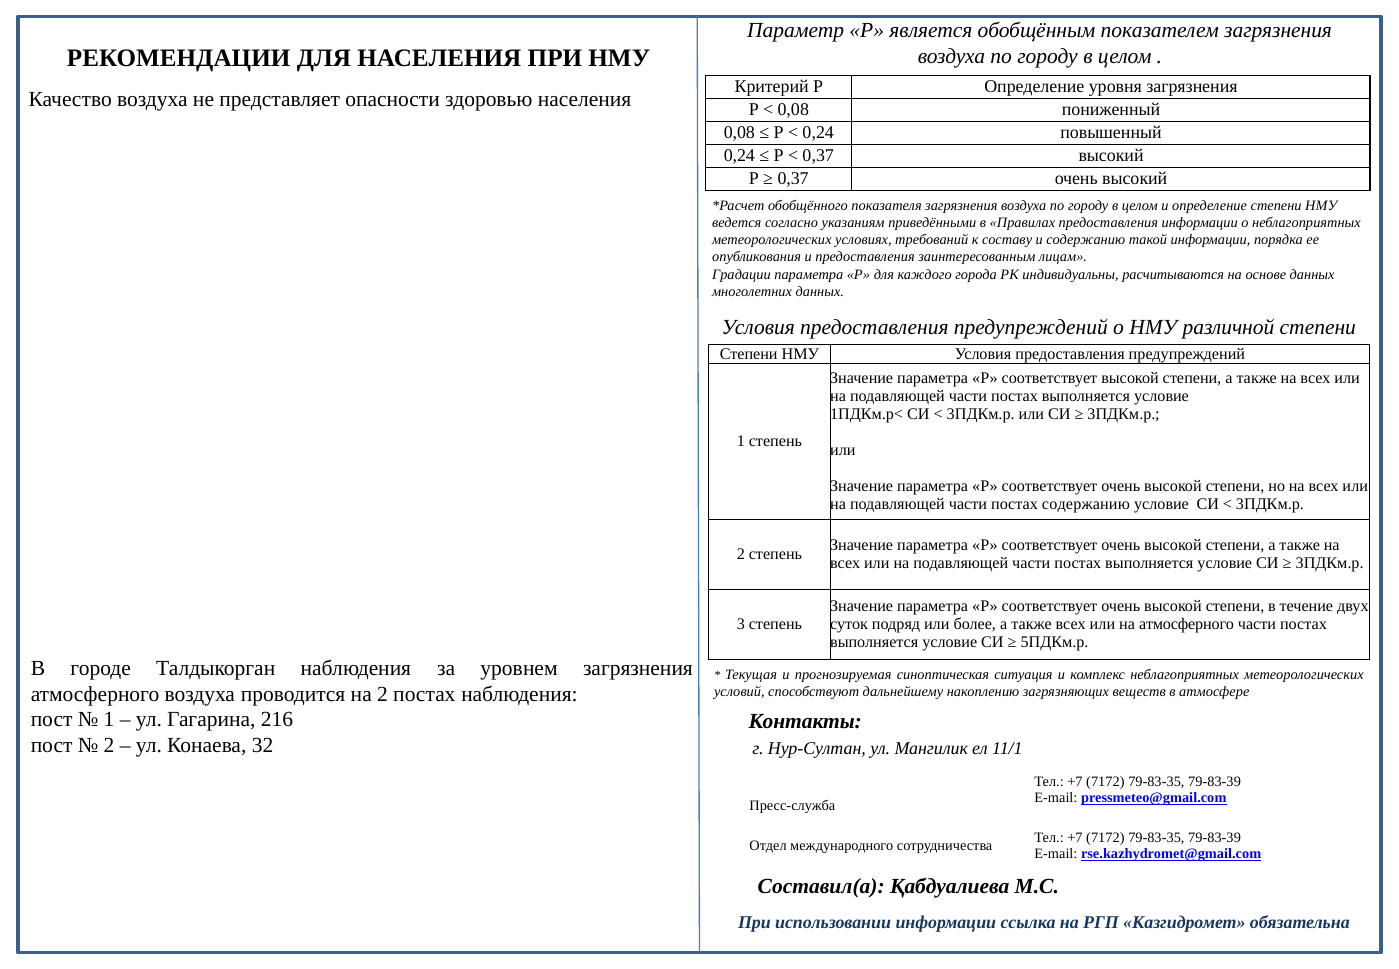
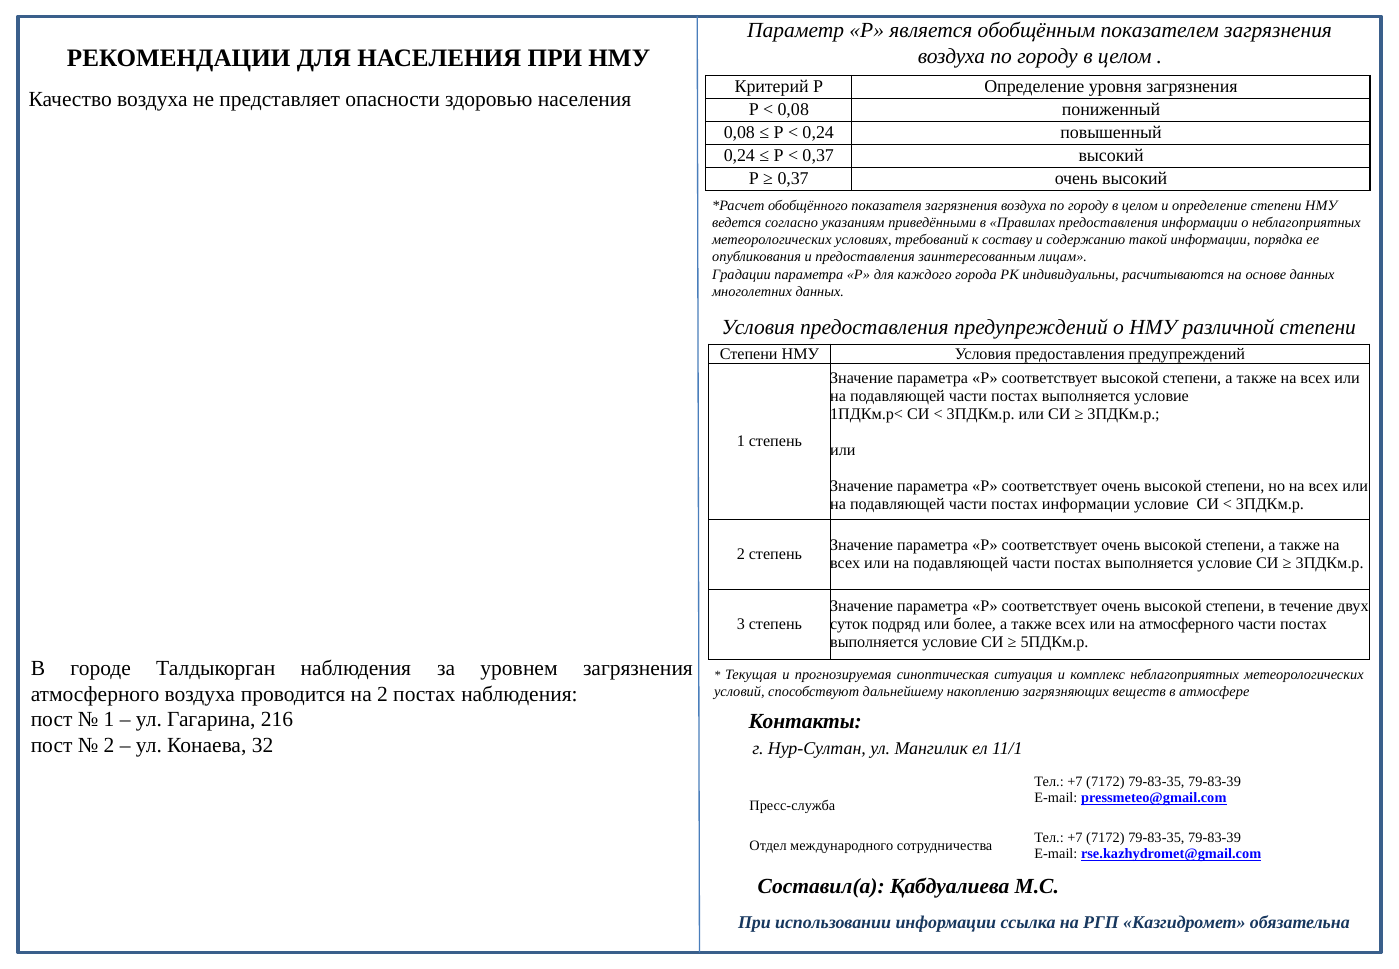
постах содержанию: содержанию -> информации
